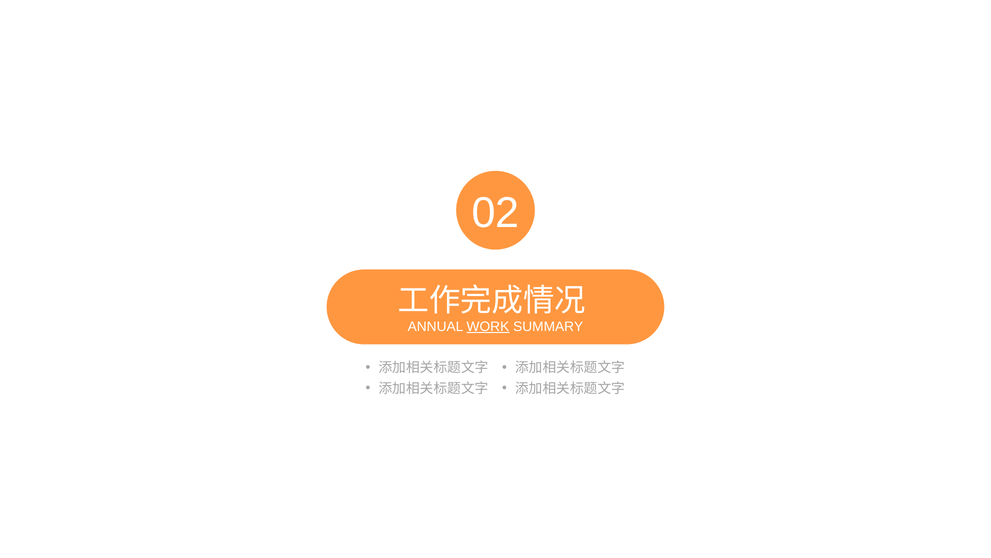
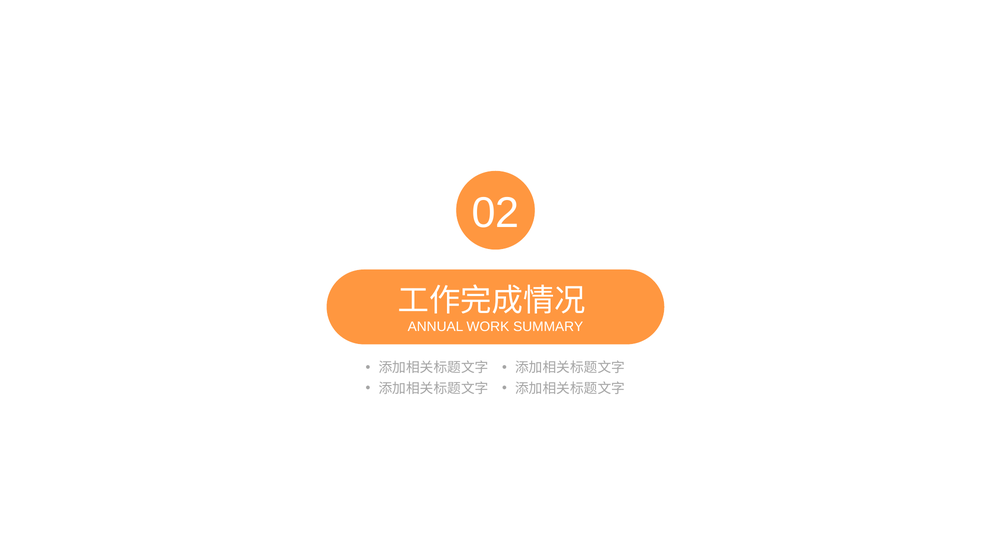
WORK underline: present -> none
